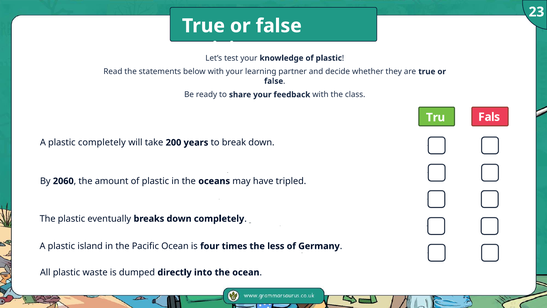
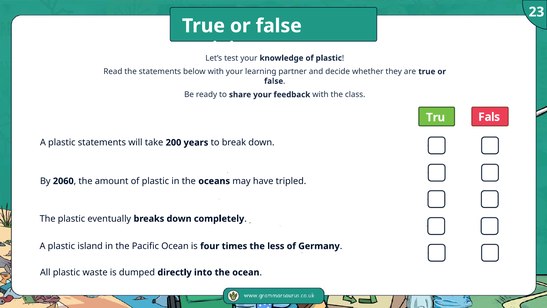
plastic completely: completely -> statements
